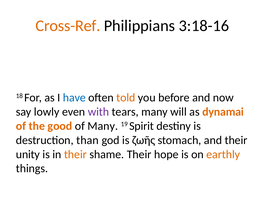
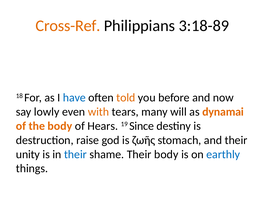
3:18-16: 3:18-16 -> 3:18-89
with colour: purple -> orange
the good: good -> body
of Many: Many -> Hears
Spirit: Spirit -> Since
than: than -> raise
their at (75, 154) colour: orange -> blue
Their hope: hope -> body
earthly colour: orange -> blue
